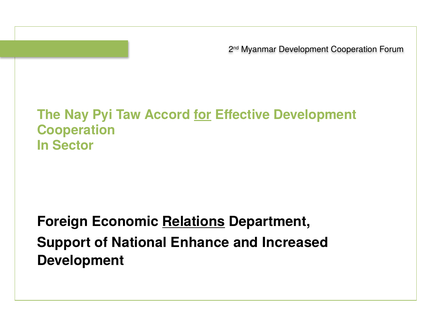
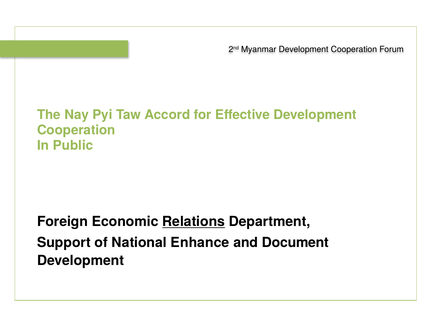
for underline: present -> none
Sector: Sector -> Public
Increased: Increased -> Document
